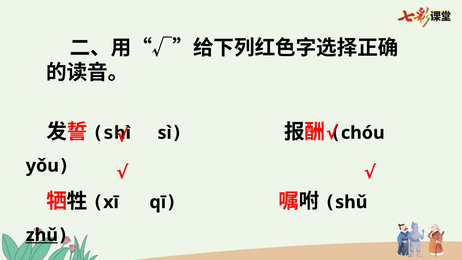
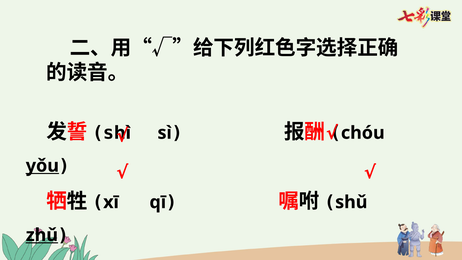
yǒu underline: none -> present
